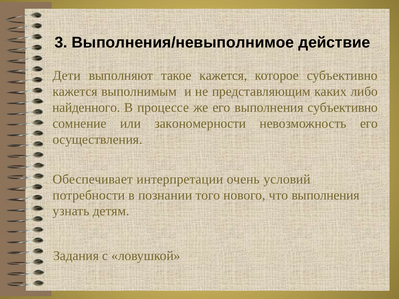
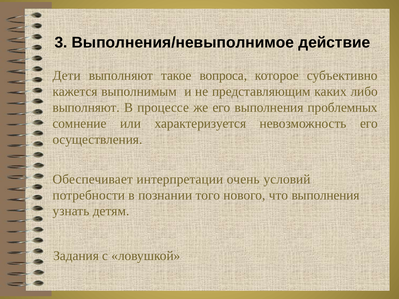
такое кажется: кажется -> вопроса
найденного at (86, 108): найденного -> выполняют
выполнения субъективно: субъективно -> проблемных
закономерности: закономерности -> характеризуется
